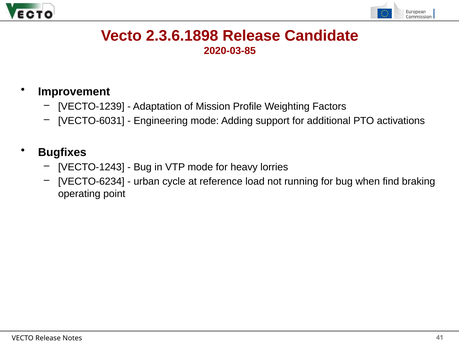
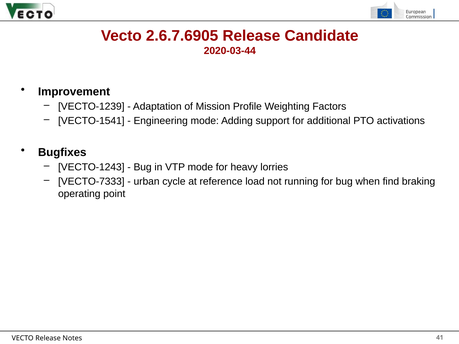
2.3.6.1898: 2.3.6.1898 -> 2.6.7.6905
2020-03-85: 2020-03-85 -> 2020-03-44
VECTO-6031: VECTO-6031 -> VECTO-1541
VECTO-6234: VECTO-6234 -> VECTO-7333
